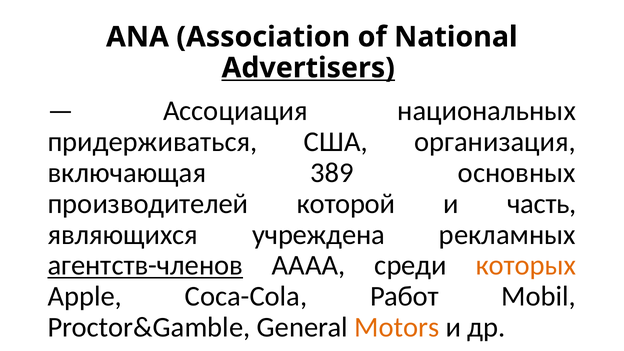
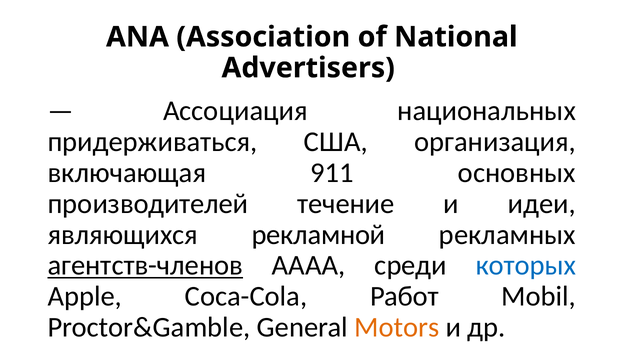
Advertisers underline: present -> none
389: 389 -> 911
которой: которой -> течение
часть: часть -> идеи
учреждена: учреждена -> рекламной
которых colour: orange -> blue
